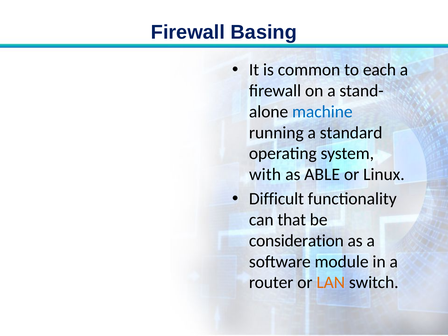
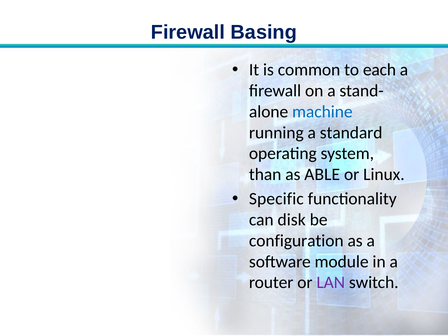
with: with -> than
Difficult: Difficult -> Specific
that: that -> disk
consideration: consideration -> configuration
LAN colour: orange -> purple
